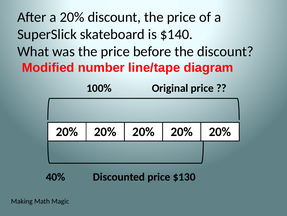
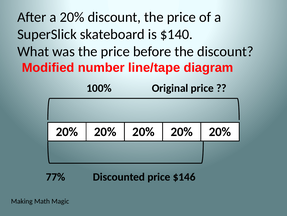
40%: 40% -> 77%
$130: $130 -> $146
